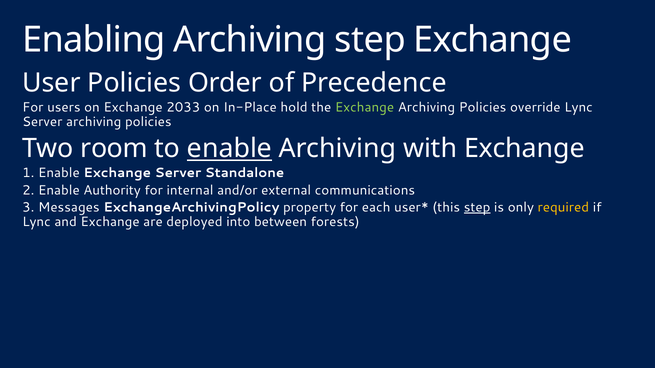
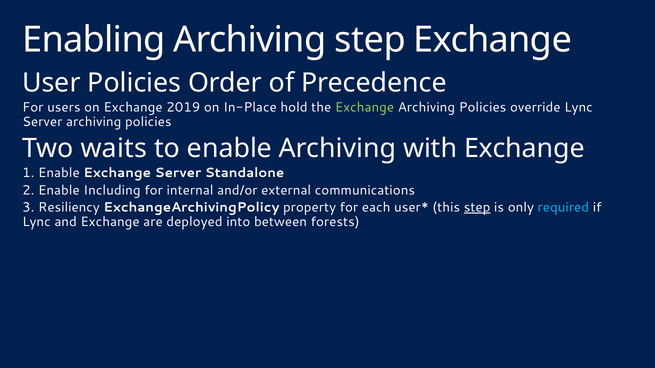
2033: 2033 -> 2019
room: room -> waits
enable at (229, 149) underline: present -> none
Authority: Authority -> Including
Messages: Messages -> Resiliency
required colour: yellow -> light blue
